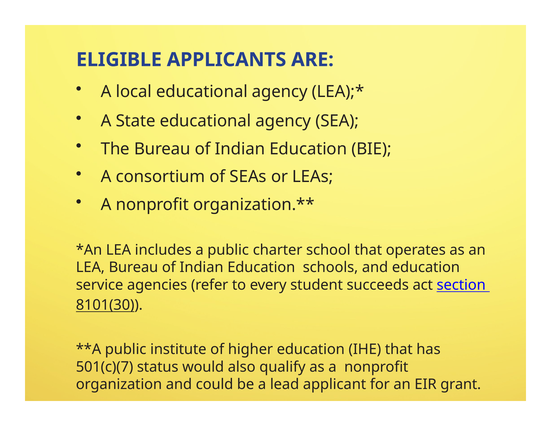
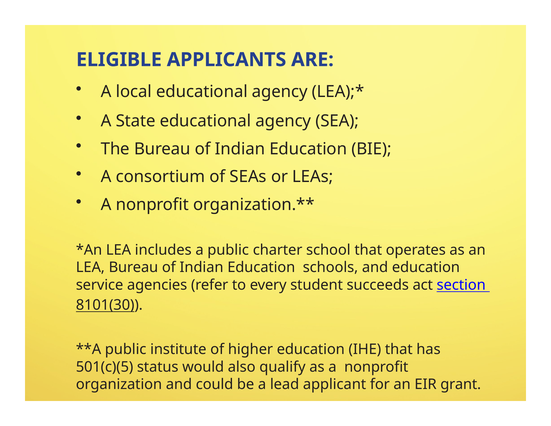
501(c)(7: 501(c)(7 -> 501(c)(5
